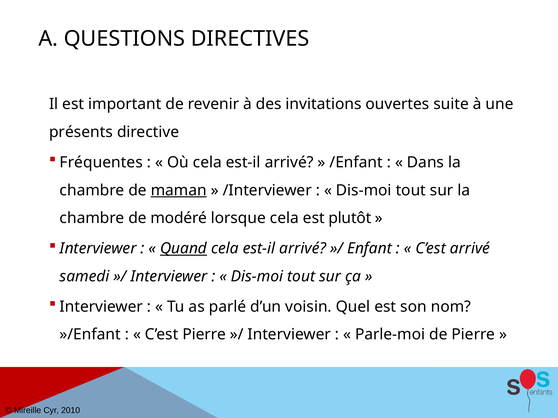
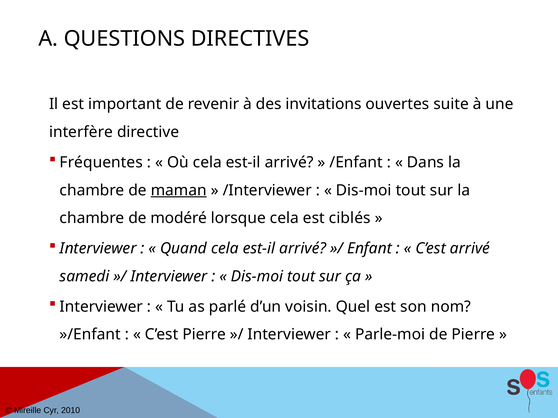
présents: présents -> interfère
plutôt: plutôt -> ciblés
Quand underline: present -> none
